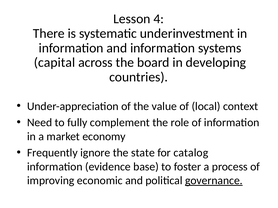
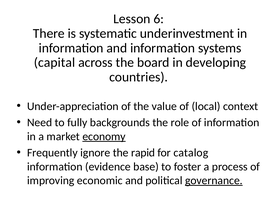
4: 4 -> 6
complement: complement -> backgrounds
economy underline: none -> present
state: state -> rapid
